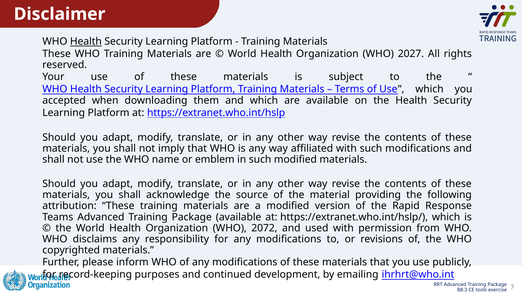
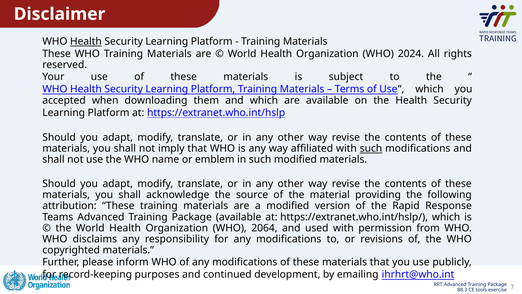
2027: 2027 -> 2024
such at (371, 148) underline: none -> present
2072: 2072 -> 2064
